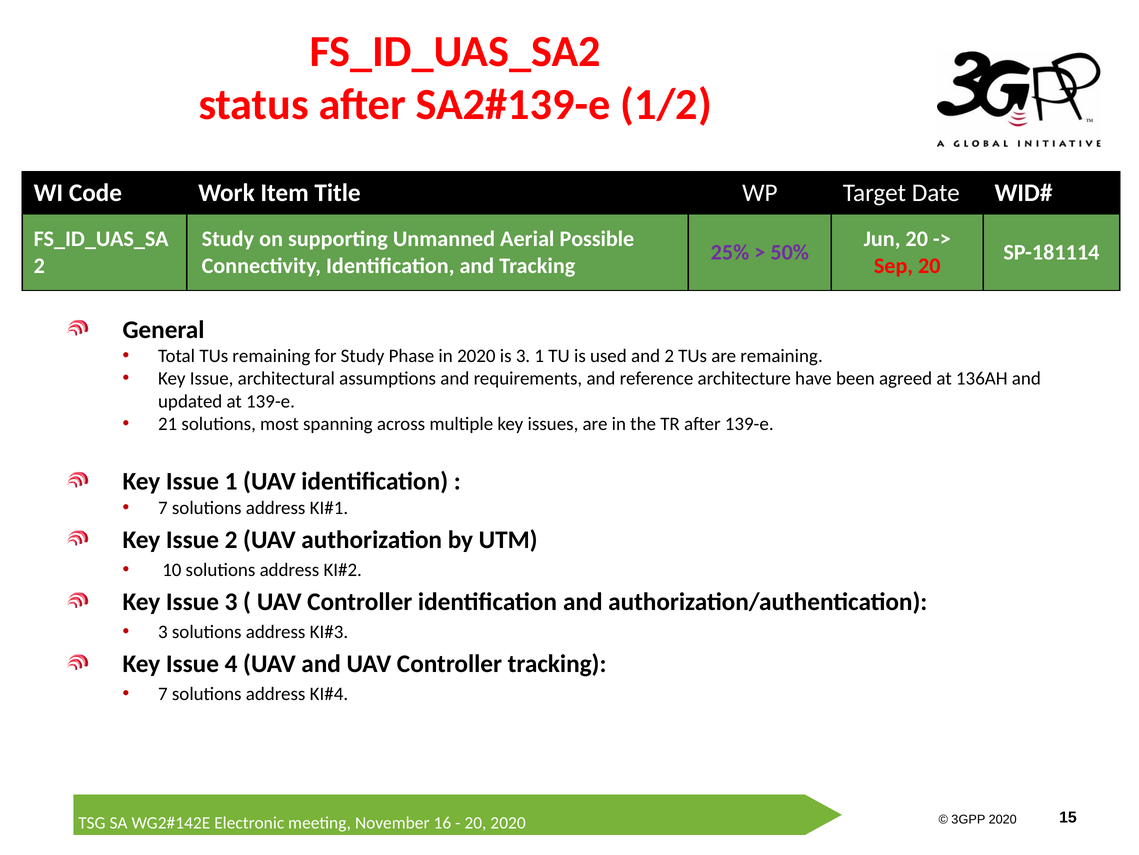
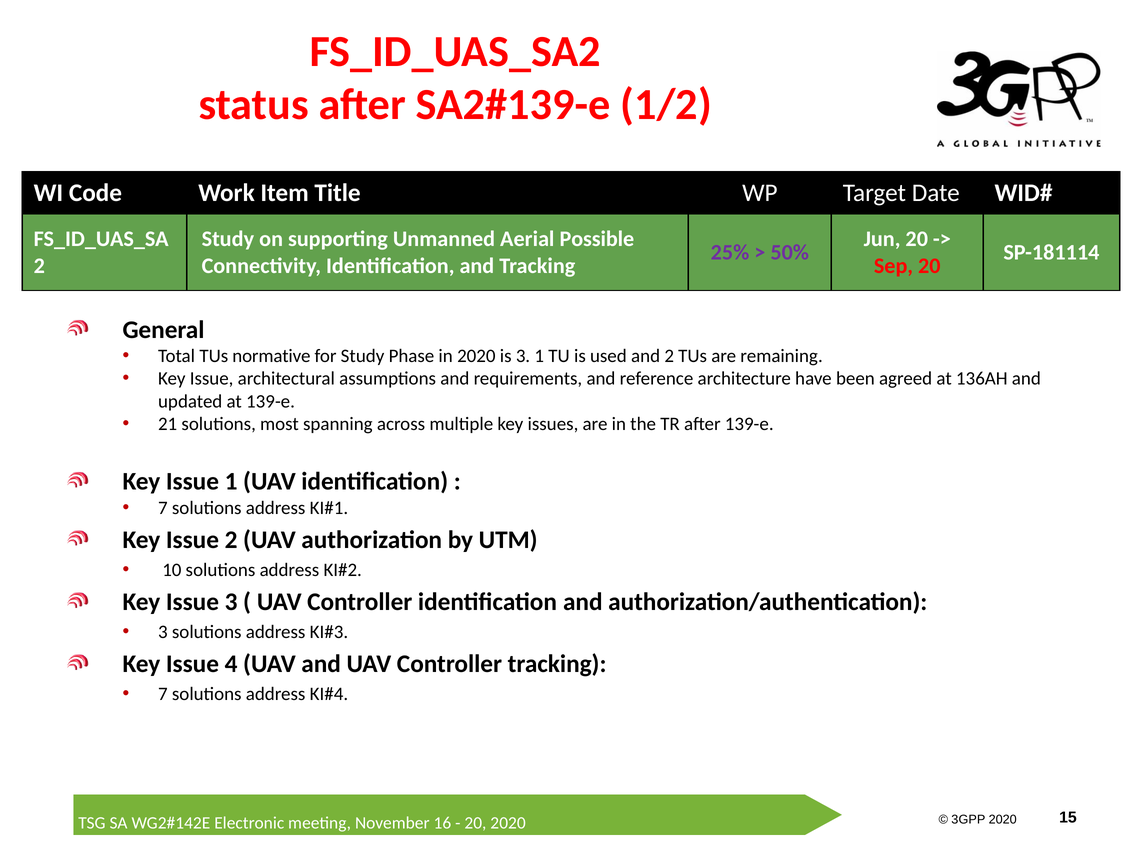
TUs remaining: remaining -> normative
